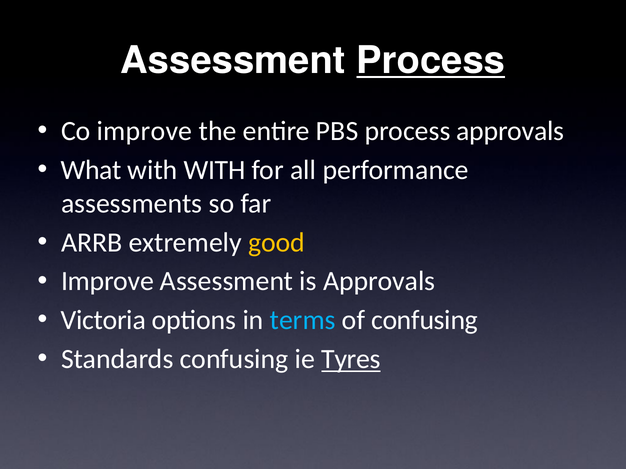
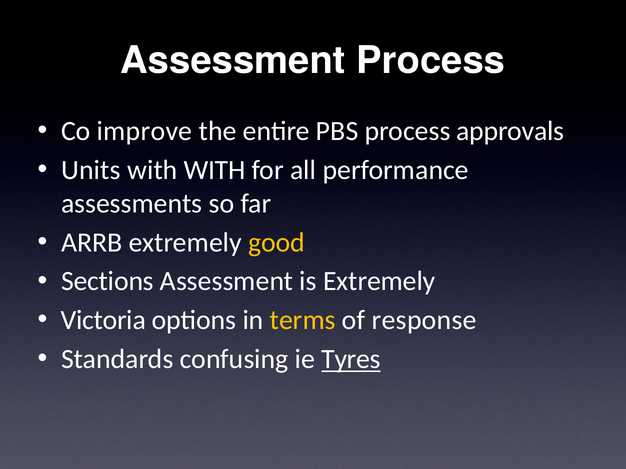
Process at (431, 61) underline: present -> none
What: What -> Units
Improve at (107, 282): Improve -> Sections
is Approvals: Approvals -> Extremely
terms colour: light blue -> yellow
of confusing: confusing -> response
